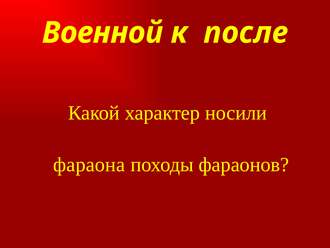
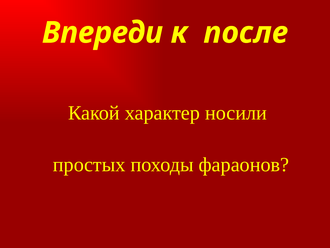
Военной: Военной -> Впереди
фараона: фараона -> простых
